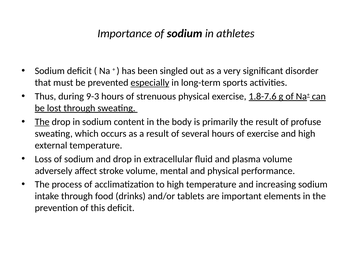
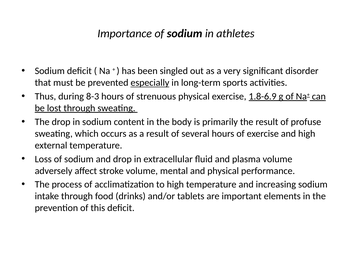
9-3: 9-3 -> 8-3
1.8-7.6: 1.8-7.6 -> 1.8-6.9
The at (42, 122) underline: present -> none
